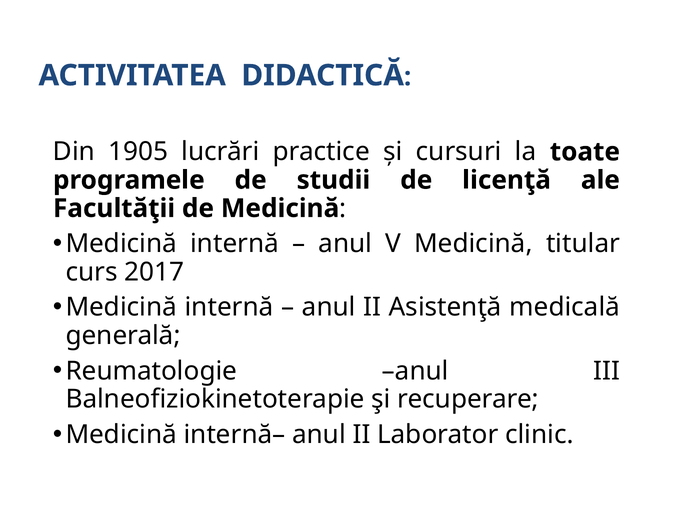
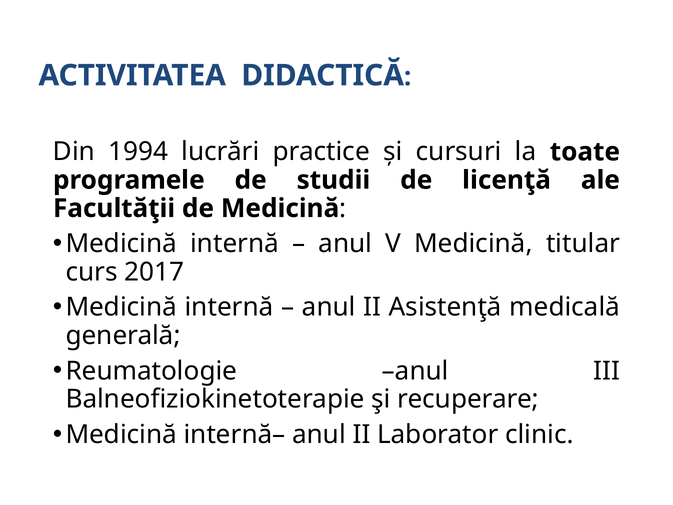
1905: 1905 -> 1994
